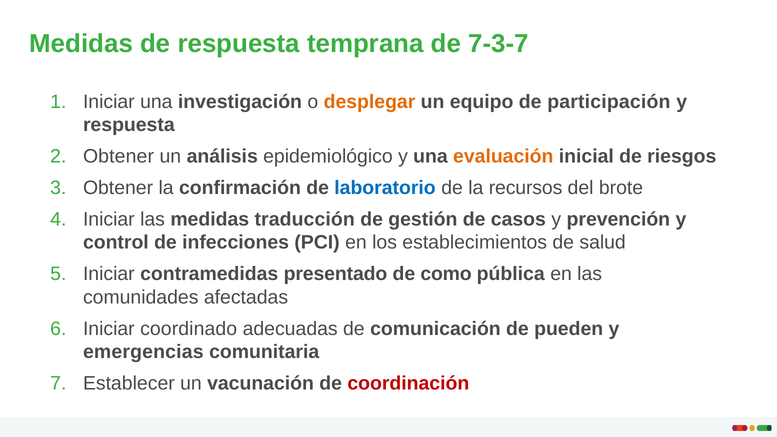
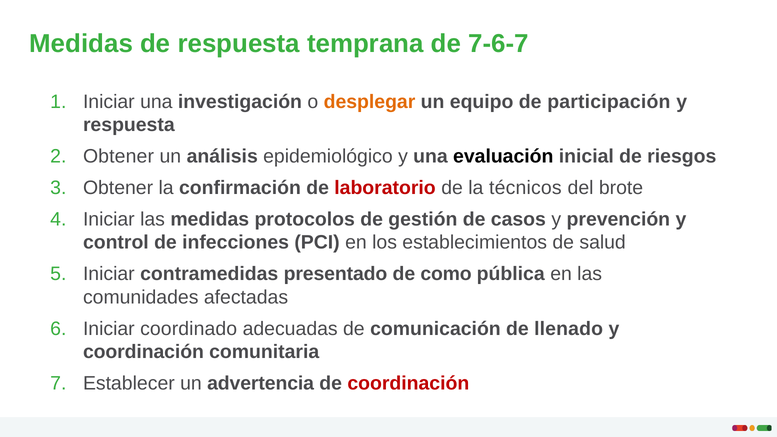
7-3-7: 7-3-7 -> 7-6-7
evaluación colour: orange -> black
laboratorio colour: blue -> red
recursos: recursos -> técnicos
traducción: traducción -> protocolos
pueden: pueden -> llenado
emergencias at (143, 352): emergencias -> coordinación
vacunación: vacunación -> advertencia
